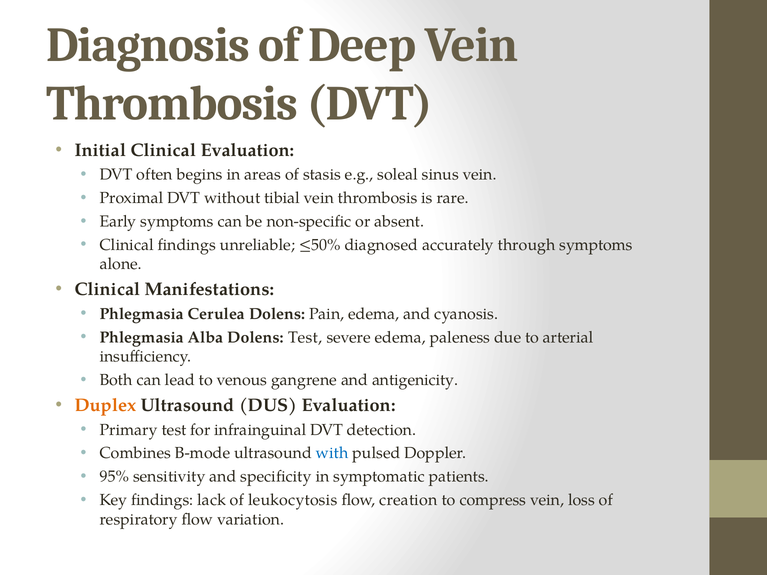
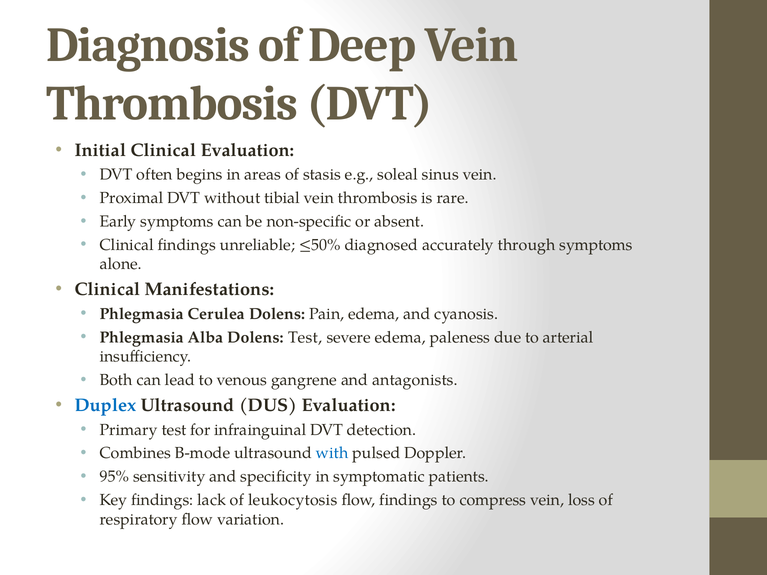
antigenicity: antigenicity -> antagonists
Duplex colour: orange -> blue
flow creation: creation -> findings
